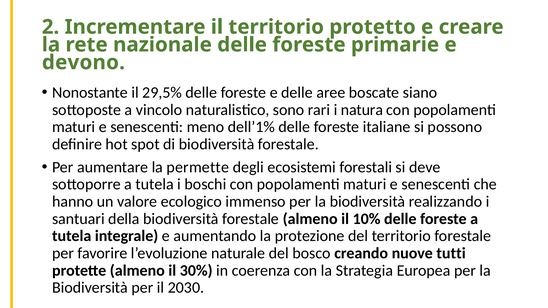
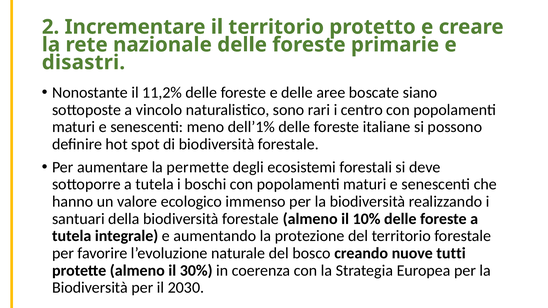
devono: devono -> disastri
29,5%: 29,5% -> 11,2%
natura: natura -> centro
